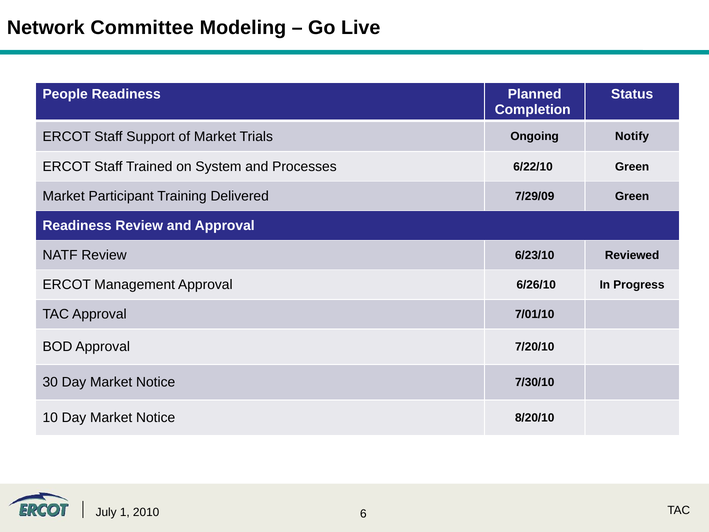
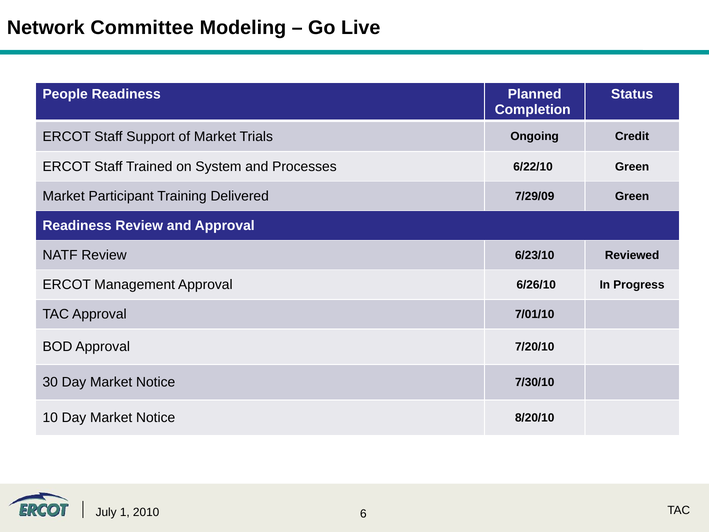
Notify: Notify -> Credit
